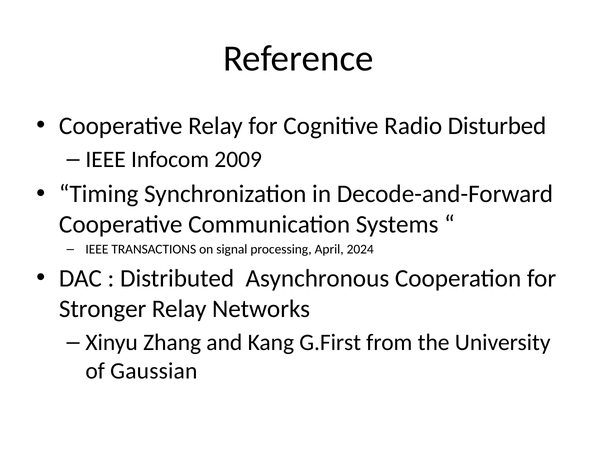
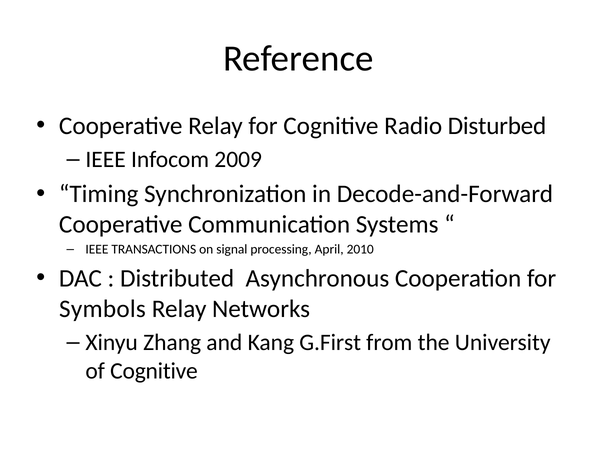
2024: 2024 -> 2010
Stronger: Stronger -> Symbols
of Gaussian: Gaussian -> Cognitive
